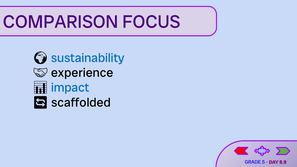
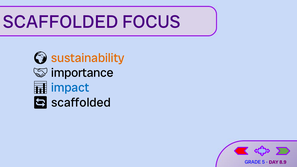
COMPARISON at (61, 22): COMPARISON -> SCAFFOLDED
sustainability colour: blue -> orange
experience: experience -> importance
